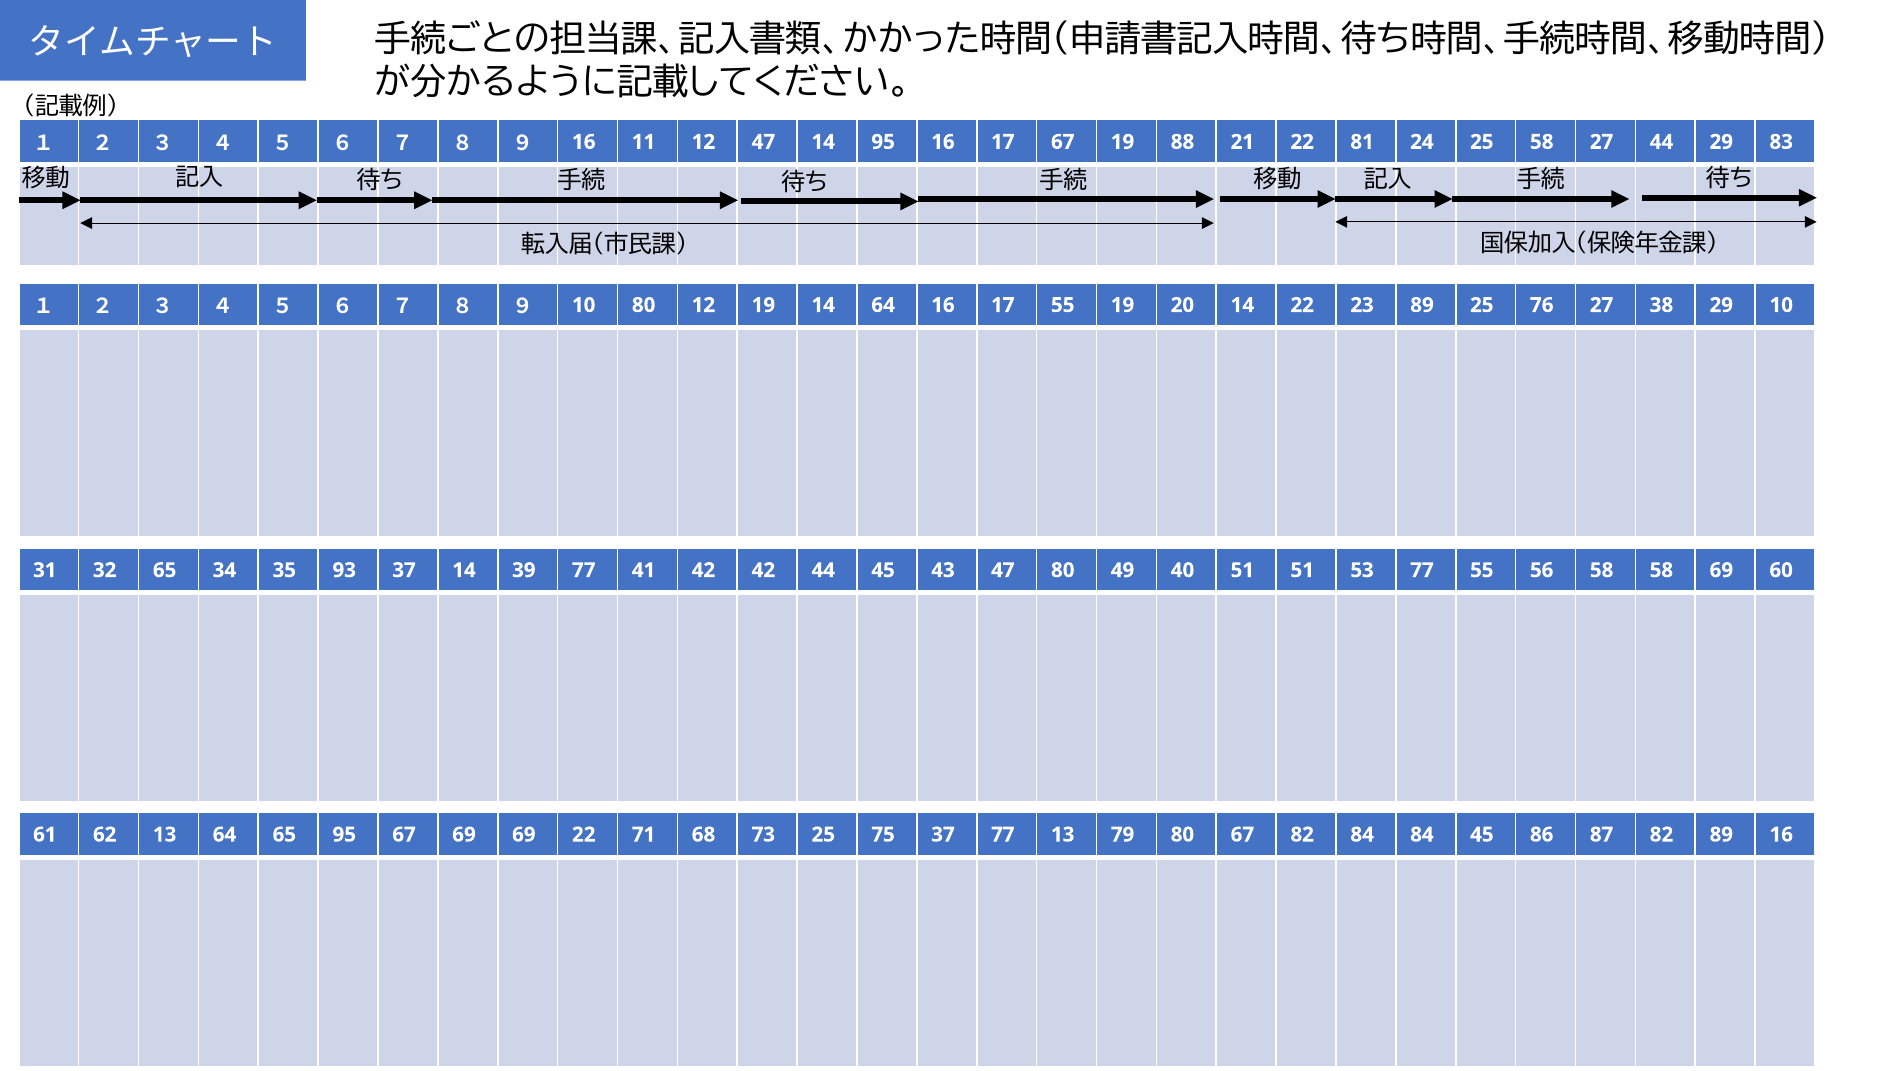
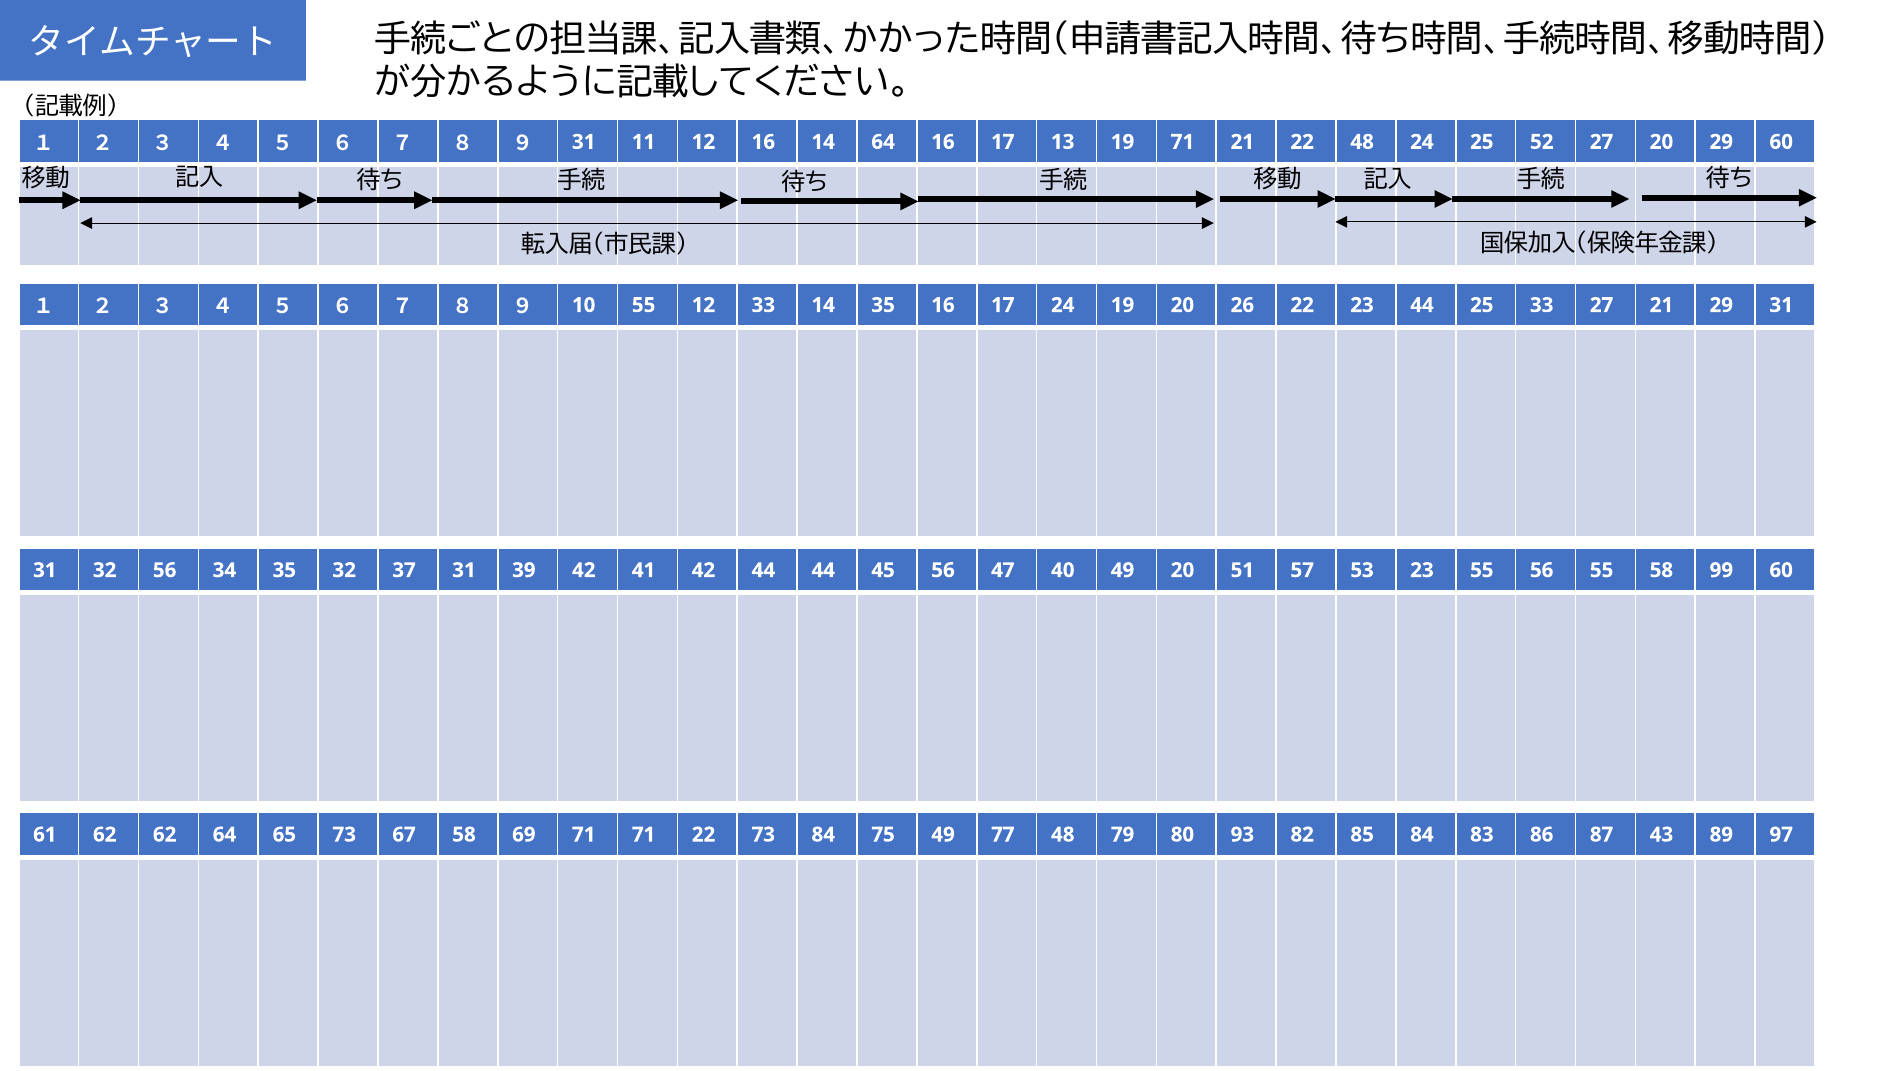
９ 16: 16 -> 31
12 47: 47 -> 16
14 95: 95 -> 64
17 67: 67 -> 13
19 88: 88 -> 71
22 81: 81 -> 48
25 58: 58 -> 52
27 44: 44 -> 20
29 83: 83 -> 60
10 80: 80 -> 55
12 19: 19 -> 33
14 64: 64 -> 35
17 55: 55 -> 24
20 14: 14 -> 26
23 89: 89 -> 44
25 76: 76 -> 33
27 38: 38 -> 21
29 10: 10 -> 31
32 65: 65 -> 56
35 93: 93 -> 32
37 14: 14 -> 31
39 77: 77 -> 42
42 42: 42 -> 44
45 43: 43 -> 56
47 80: 80 -> 40
49 40: 40 -> 20
51 51: 51 -> 57
53 77: 77 -> 23
56 58: 58 -> 55
58 69: 69 -> 99
62 13: 13 -> 62
65 95: 95 -> 73
67 69: 69 -> 58
69 22: 22 -> 71
71 68: 68 -> 22
73 25: 25 -> 84
75 37: 37 -> 49
77 13: 13 -> 48
80 67: 67 -> 93
82 84: 84 -> 85
84 45: 45 -> 83
87 82: 82 -> 43
89 16: 16 -> 97
